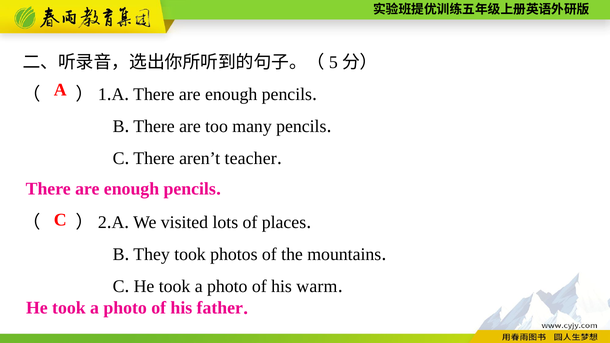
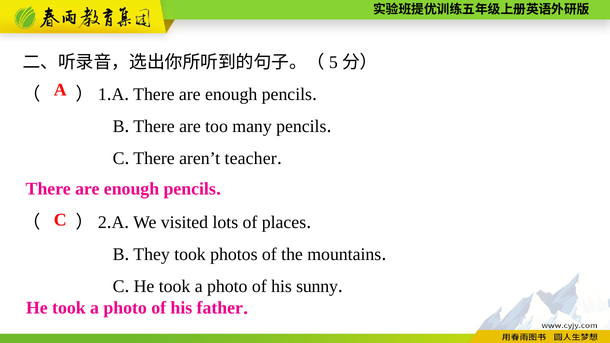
warm: warm -> sunny
